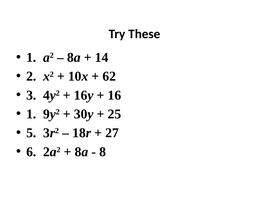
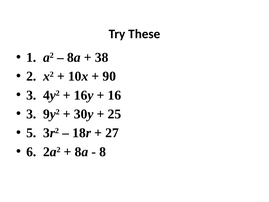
14: 14 -> 38
62: 62 -> 90
1 at (31, 114): 1 -> 3
